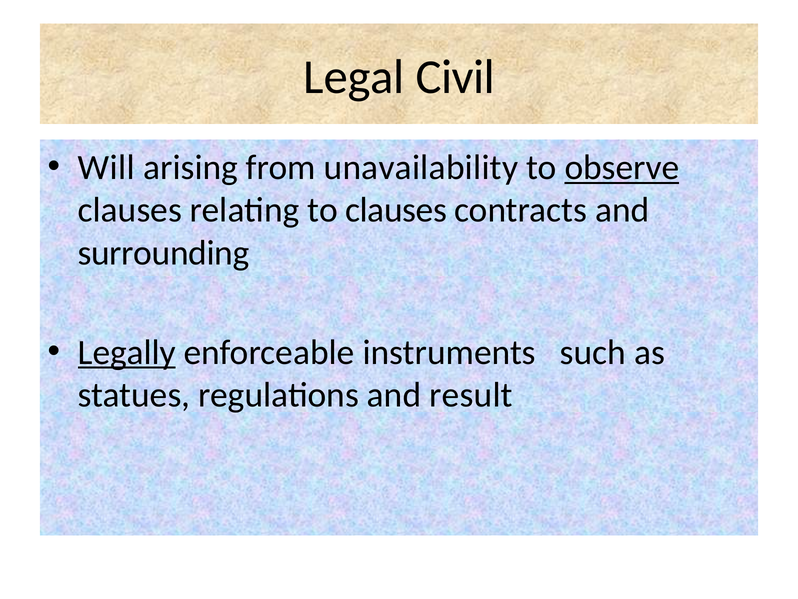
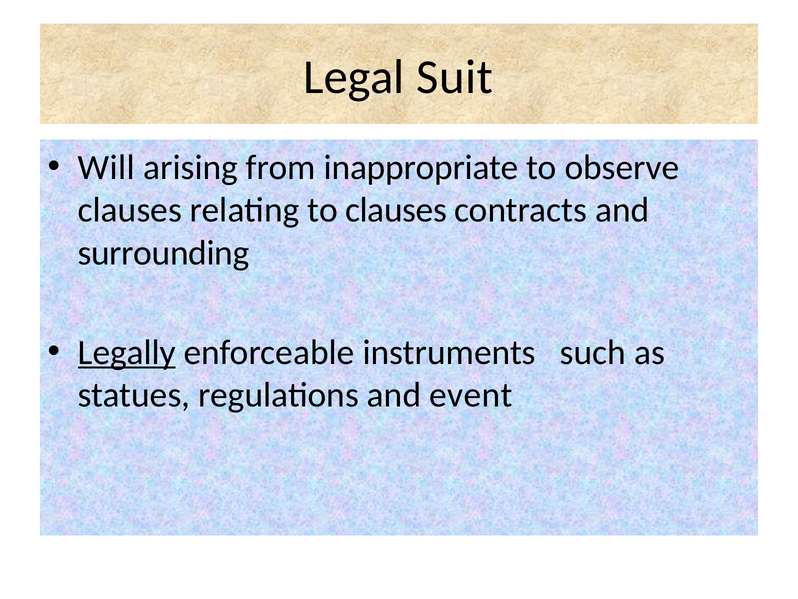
Civil: Civil -> Suit
unavailability: unavailability -> inappropriate
observe underline: present -> none
result: result -> event
